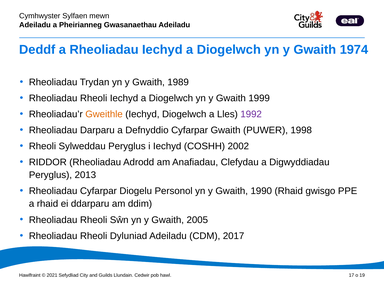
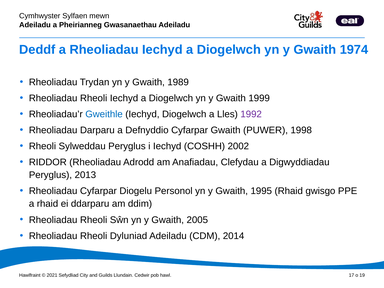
Gweithle colour: orange -> blue
1990: 1990 -> 1995
2017: 2017 -> 2014
